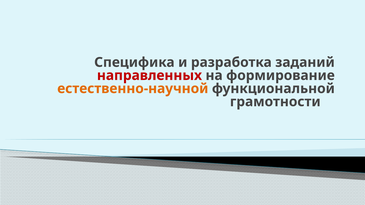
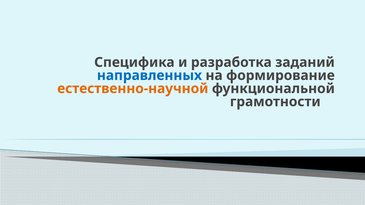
направленных colour: red -> blue
